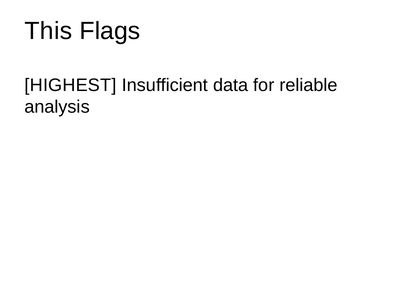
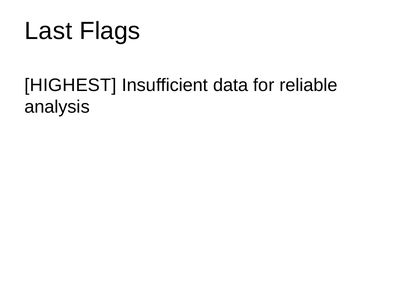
This: This -> Last
